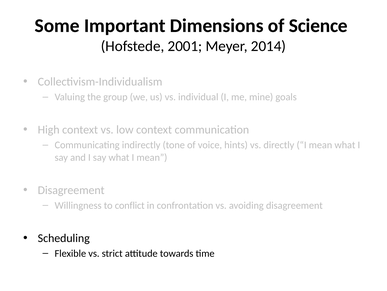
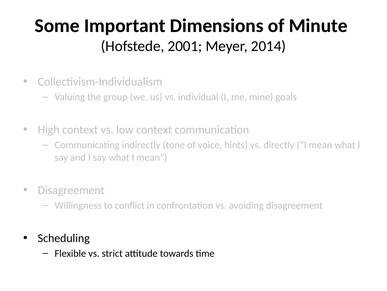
Science: Science -> Minute
